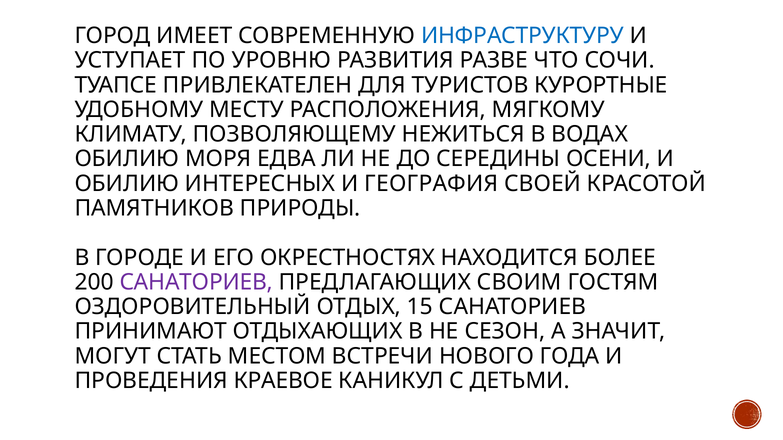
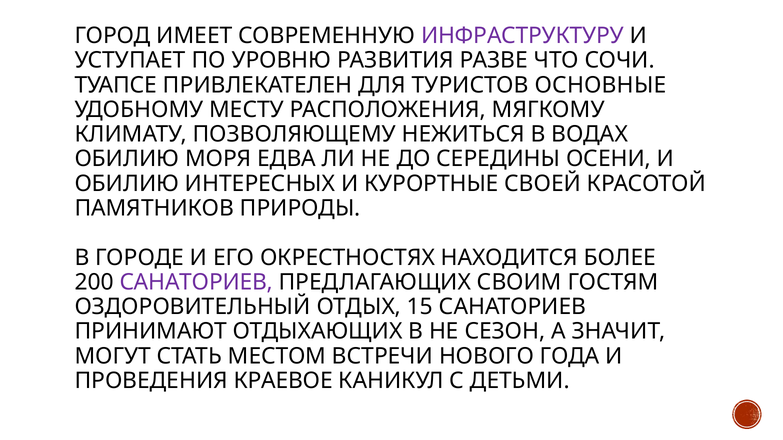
ИНФРАСТРУКТУРУ colour: blue -> purple
КУРОРТНЫЕ: КУРОРТНЫЕ -> ОСНОВНЫЕ
ГЕОГРАФИЯ: ГЕОГРАФИЯ -> КУРОРТНЫЕ
